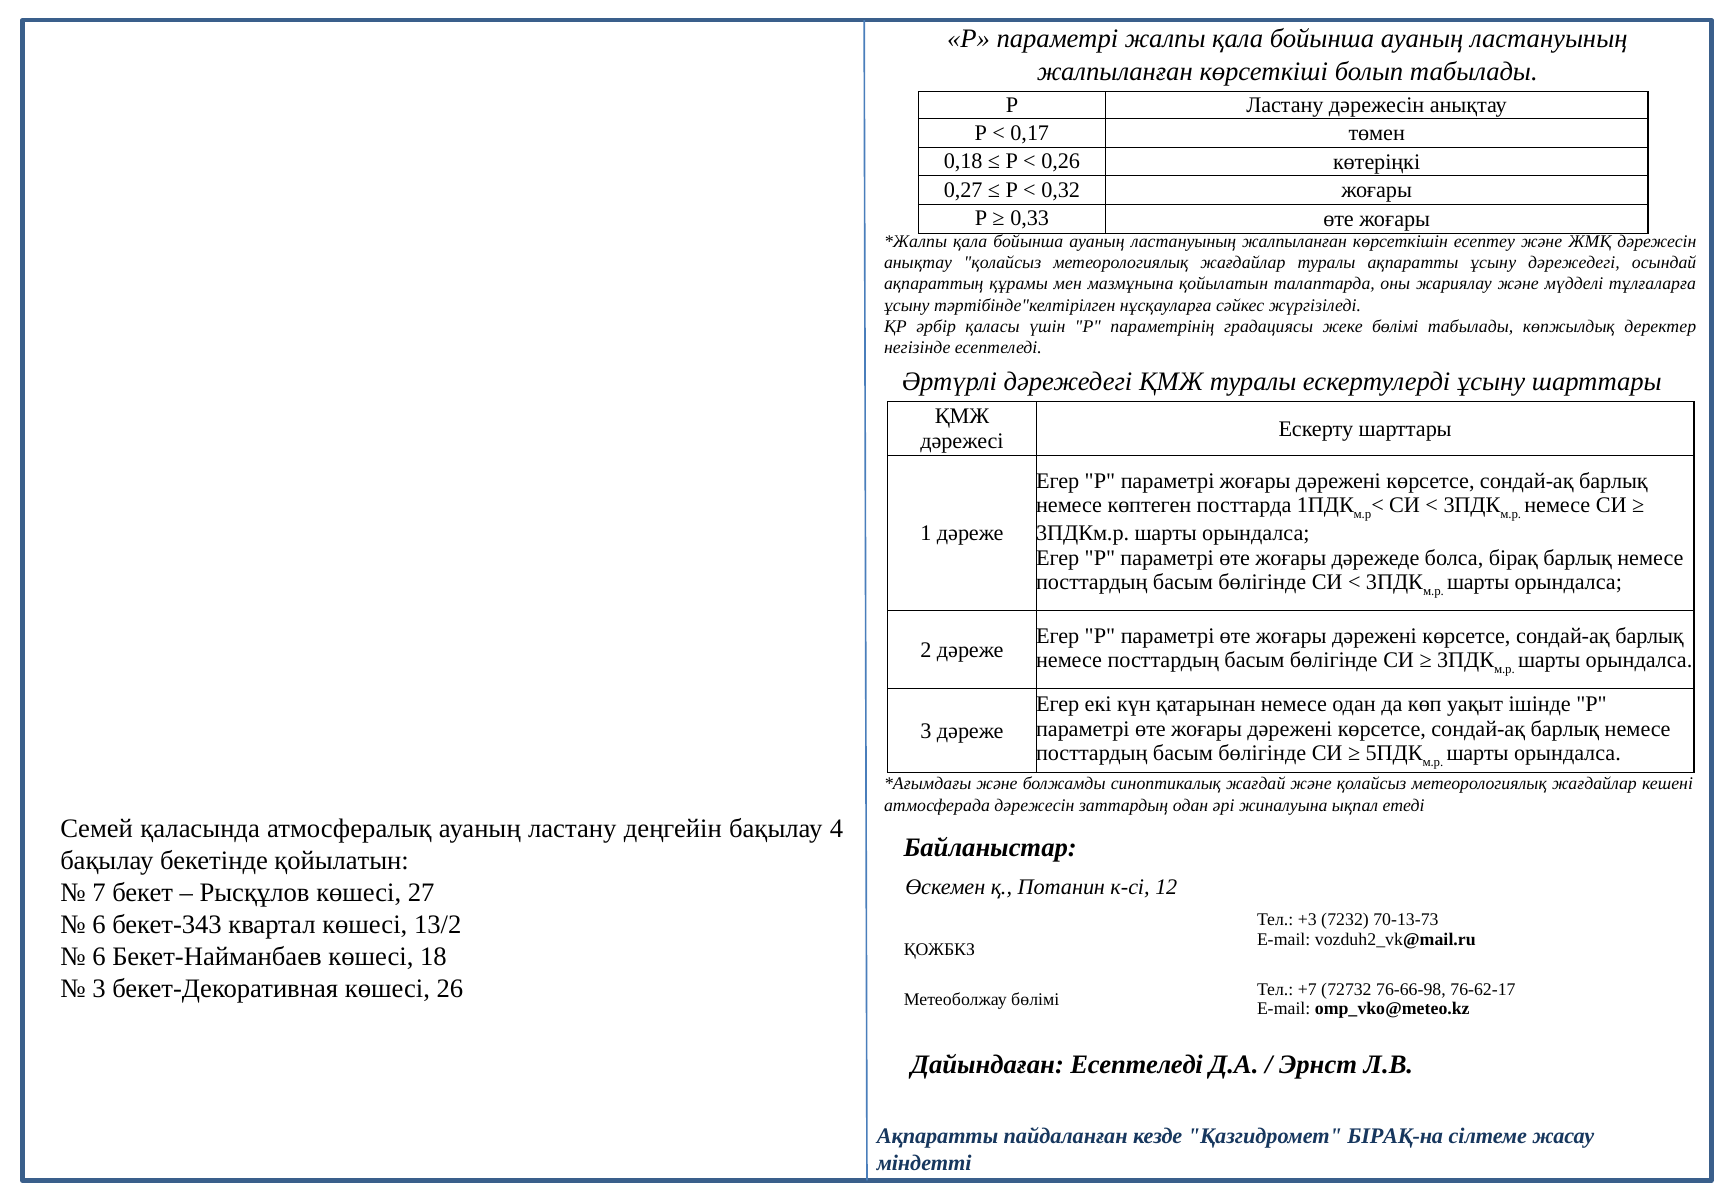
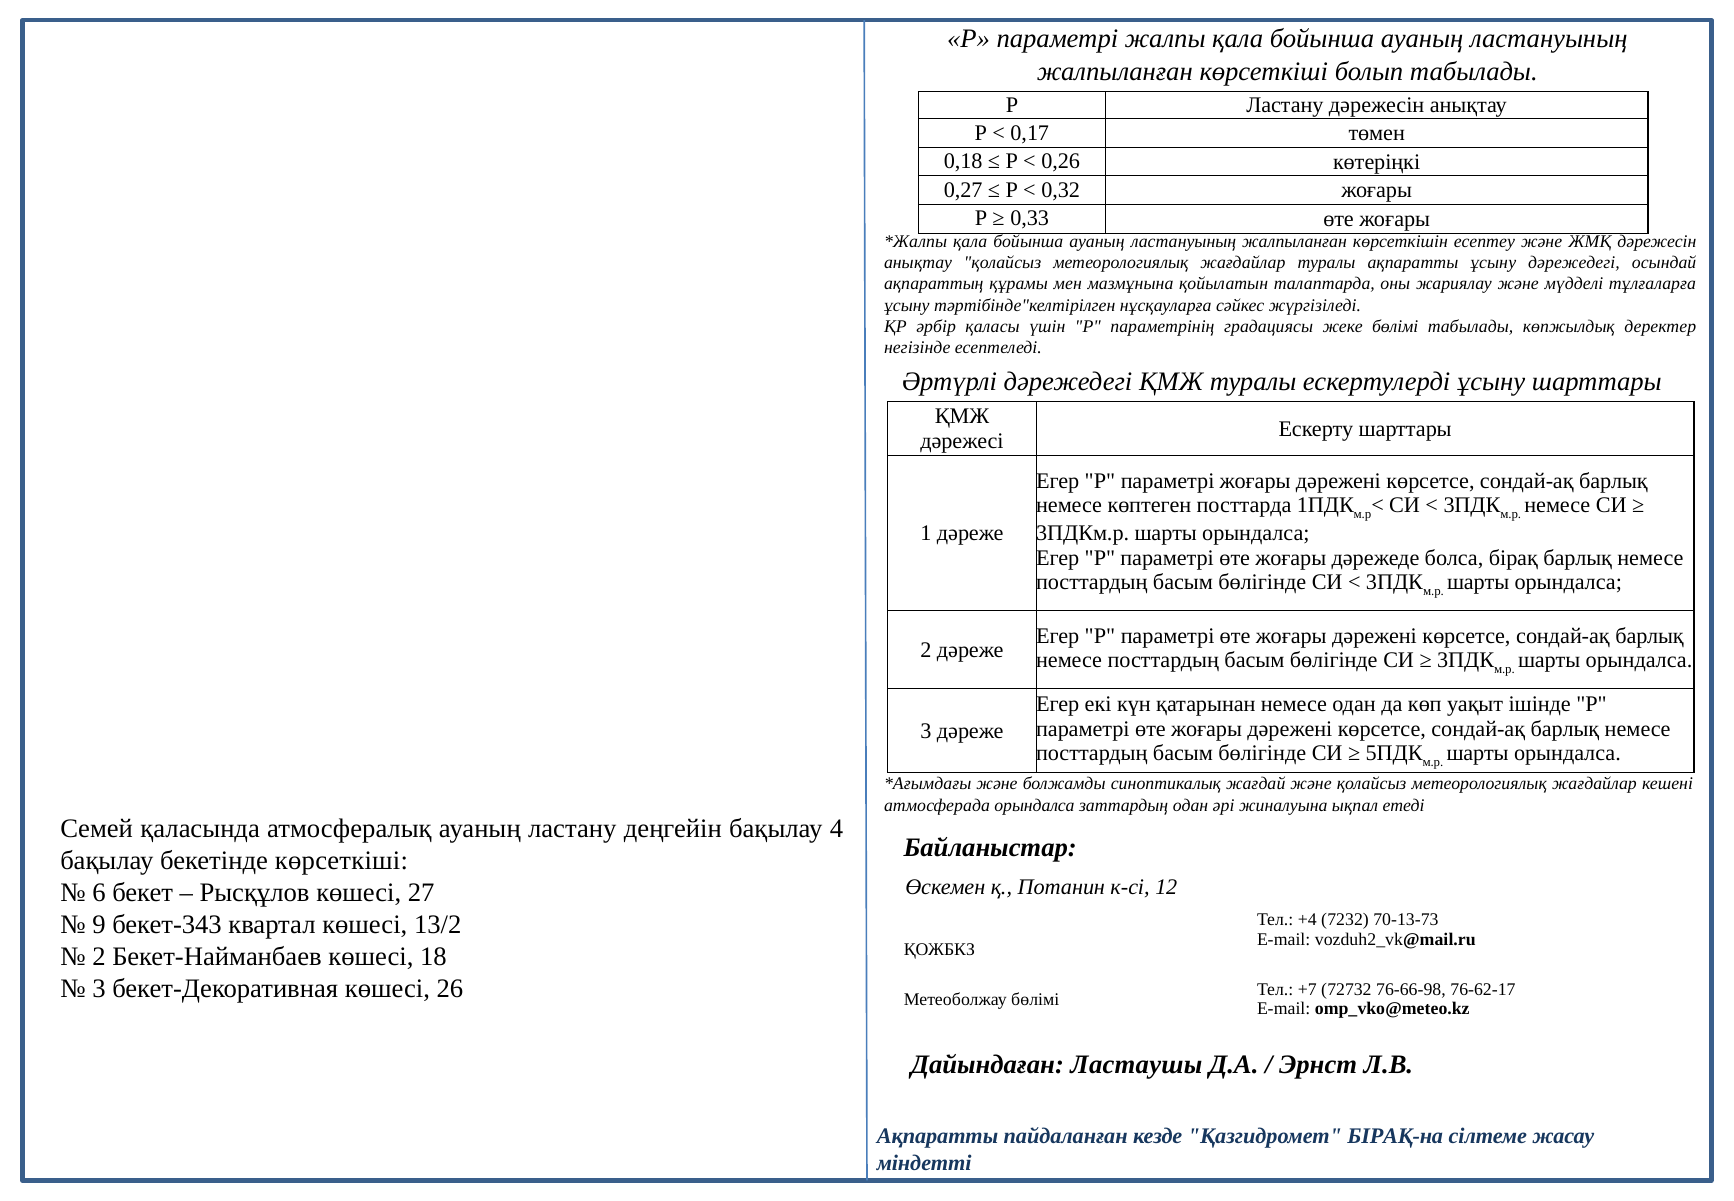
атмосферада дәрежесін: дәрежесін -> орындалса
бекетінде қойылатын: қойылатын -> көрсеткіші
7: 7 -> 6
+3: +3 -> +4
6 at (99, 925): 6 -> 9
6 at (99, 957): 6 -> 2
Дайындаған Есептеледі: Есептеледі -> Ластаушы
